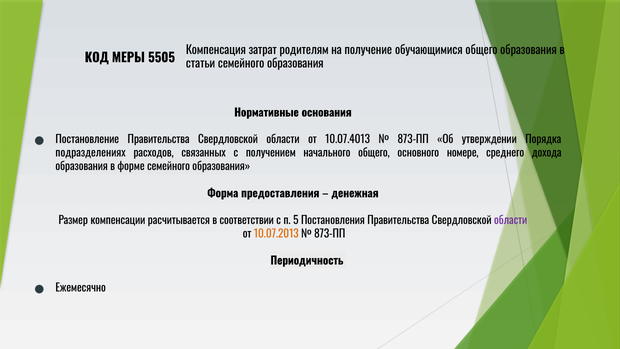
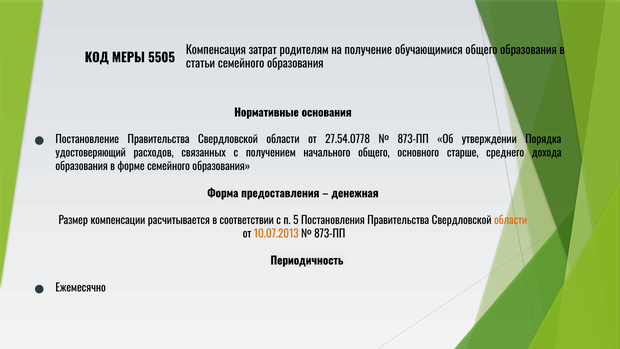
10.07.4013: 10.07.4013 -> 27.54.0778
подразделениях: подразделениях -> удостоверяющий
номере: номере -> старше
области at (511, 220) colour: purple -> orange
